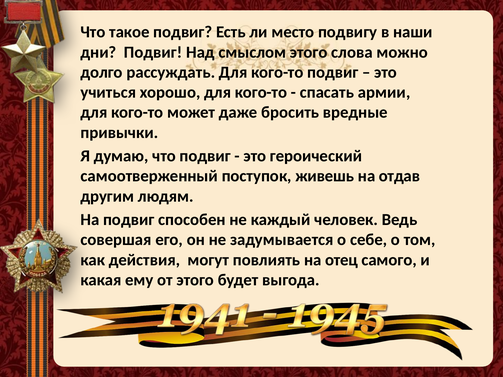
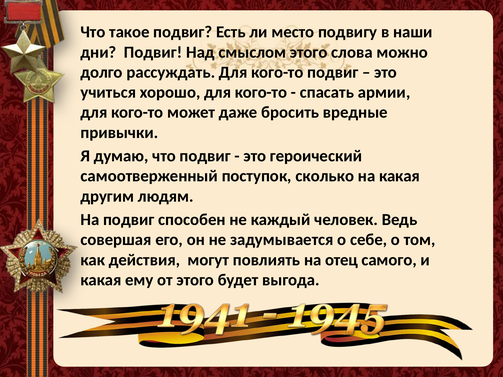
живешь: живешь -> сколько
на отдав: отдав -> какая
